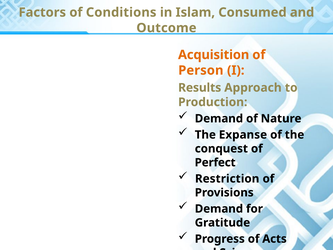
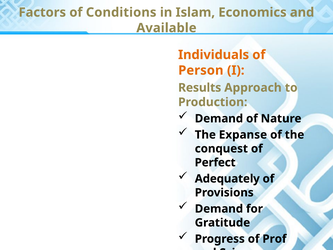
Consumed: Consumed -> Economics
Outcome: Outcome -> Available
Acquisition: Acquisition -> Individuals
Restriction: Restriction -> Adequately
Acts: Acts -> Prof
